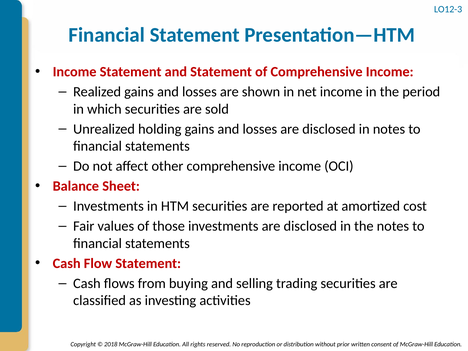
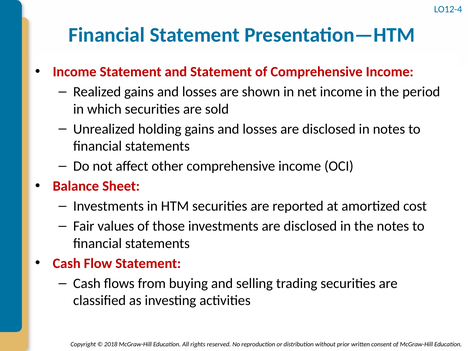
LO12-3: LO12-3 -> LO12-4
